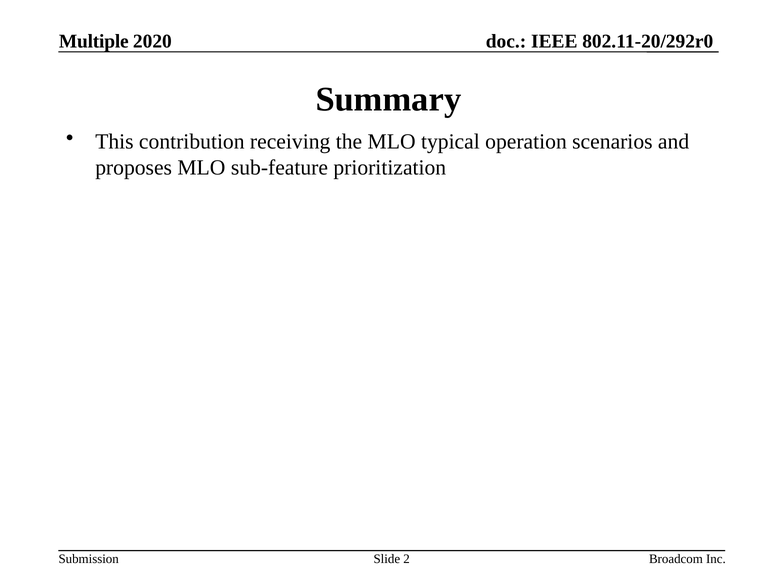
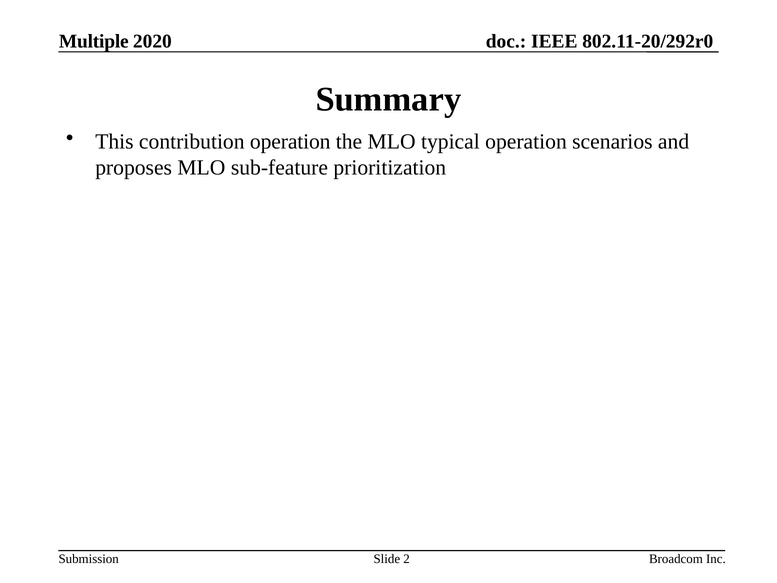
contribution receiving: receiving -> operation
